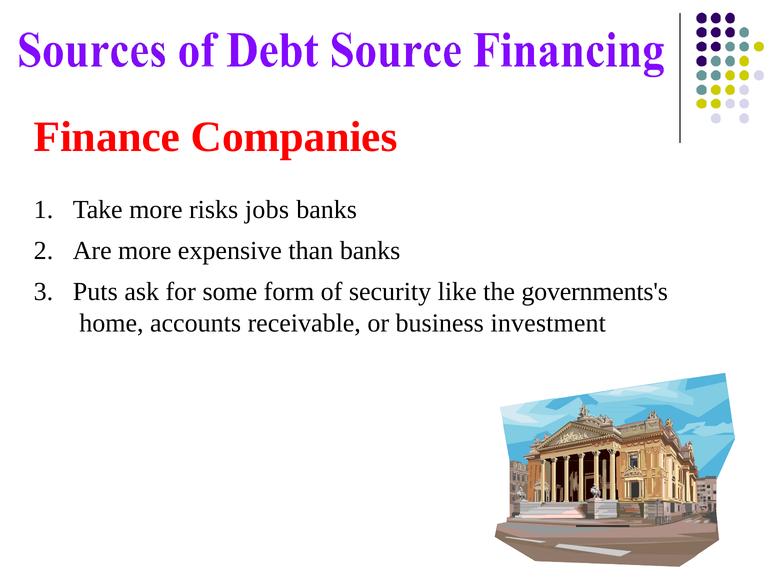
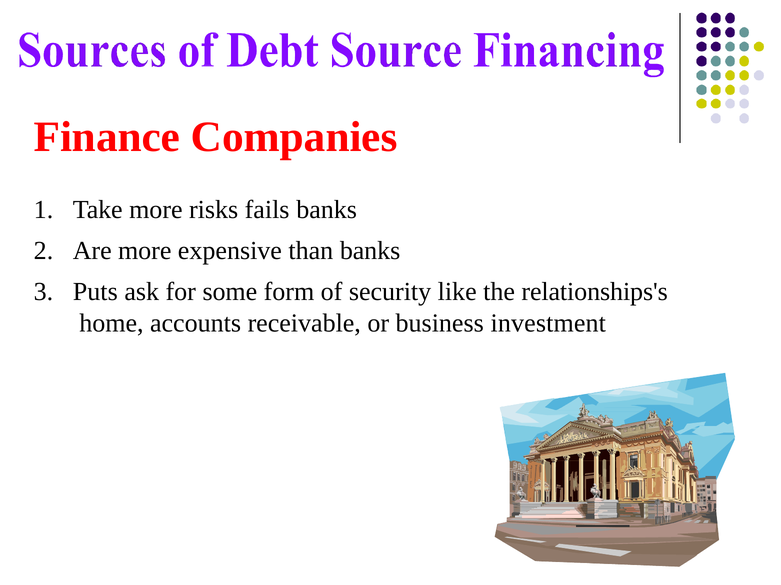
jobs: jobs -> fails
governments's: governments's -> relationships's
